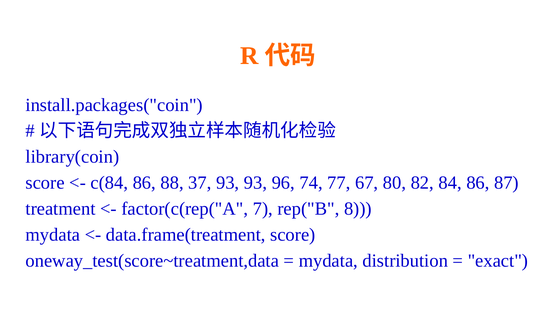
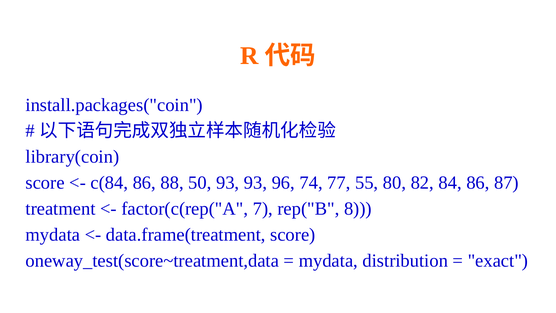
37: 37 -> 50
67: 67 -> 55
